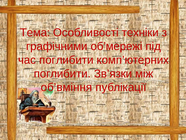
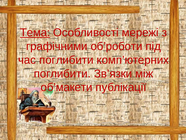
Тема underline: none -> present
техніки: техніки -> мережі
об’мережі: об’мережі -> об’роботи
об’вміння: об’вміння -> об’макети
